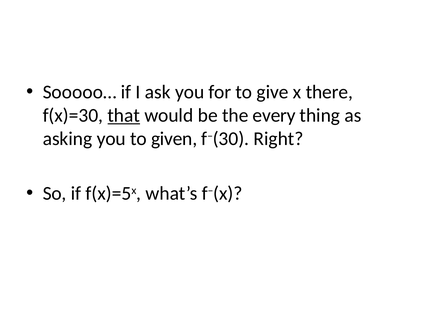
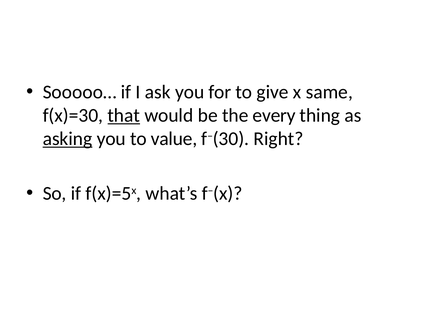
there: there -> same
asking underline: none -> present
given: given -> value
